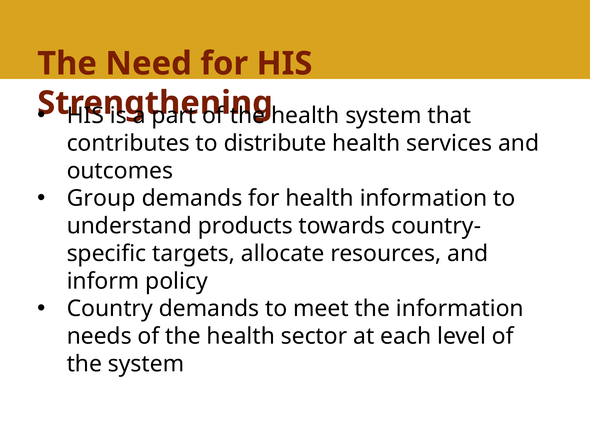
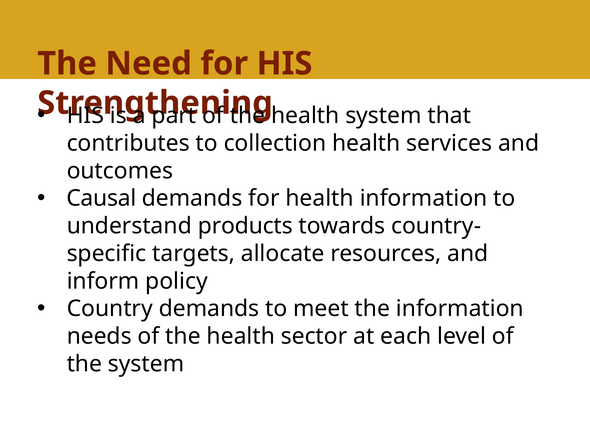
distribute: distribute -> collection
Group: Group -> Causal
